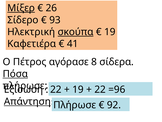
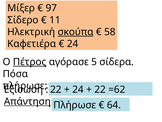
Μίξερ underline: present -> none
26: 26 -> 97
93: 93 -> 11
19 at (110, 32): 19 -> 58
41 at (73, 44): 41 -> 24
Πέτρος underline: none -> present
8: 8 -> 5
Πόσα underline: present -> none
19 at (78, 89): 19 -> 24
=96: =96 -> =62
92: 92 -> 64
